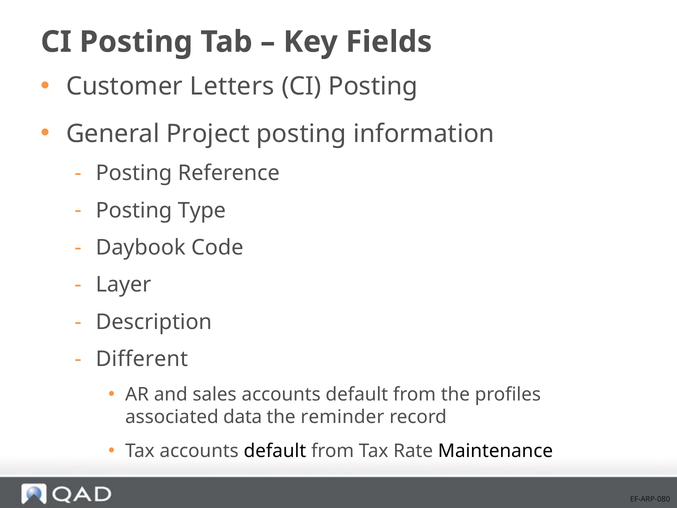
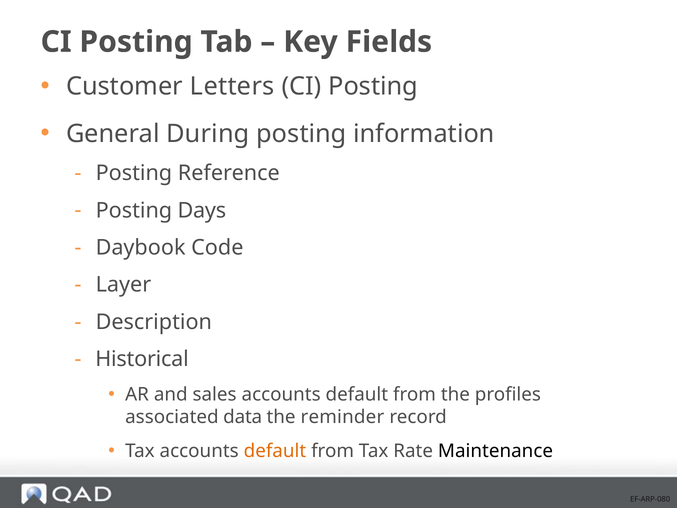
Project: Project -> During
Type: Type -> Days
Different: Different -> Historical
default at (275, 451) colour: black -> orange
